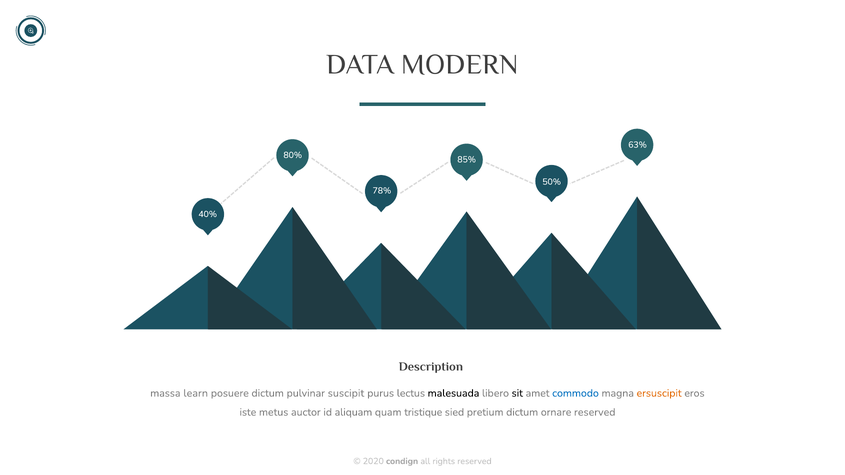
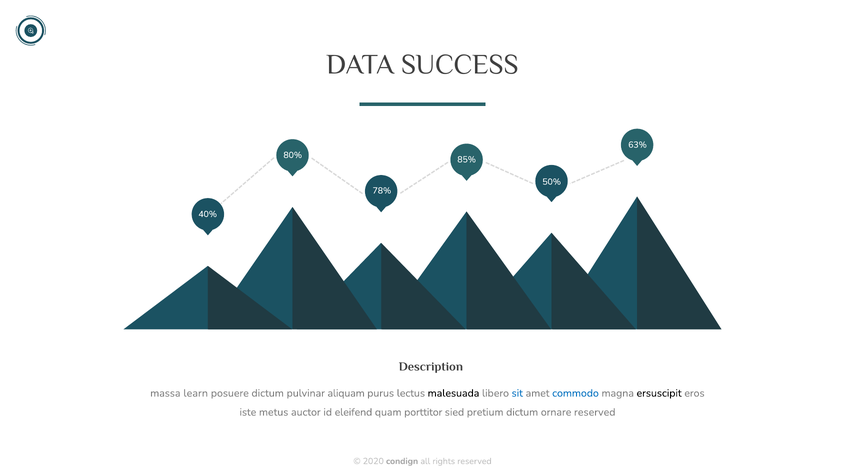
MODERN: MODERN -> SUCCESS
suscipit: suscipit -> aliquam
sit colour: black -> blue
ersuscipit colour: orange -> black
aliquam: aliquam -> eleifend
tristique: tristique -> porttitor
